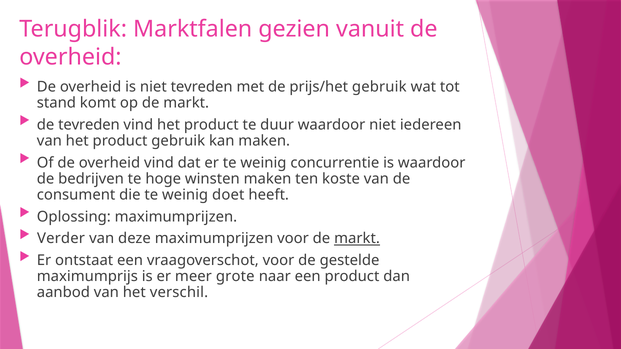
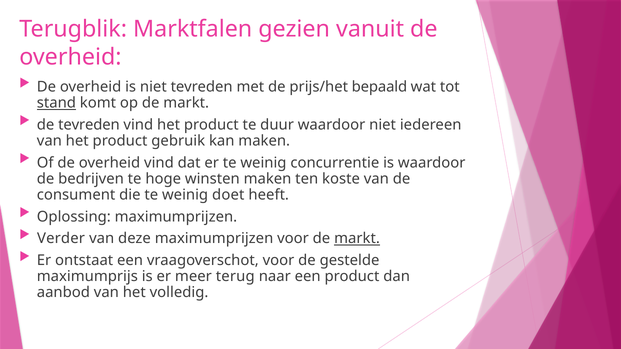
prijs/het gebruik: gebruik -> bepaald
stand underline: none -> present
grote: grote -> terug
verschil: verschil -> volledig
